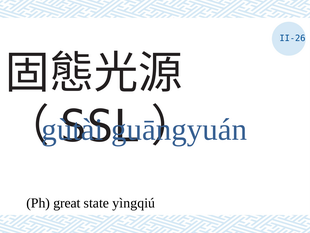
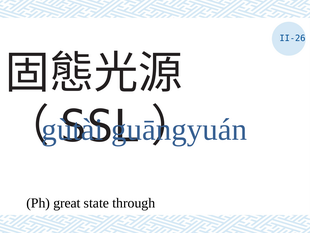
yìngqiú: yìngqiú -> through
